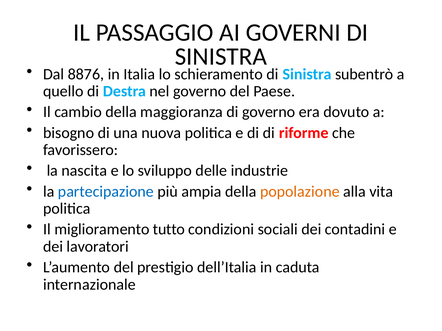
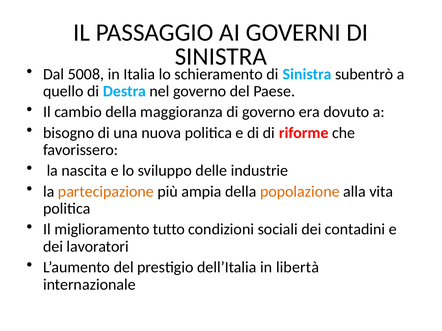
8876: 8876 -> 5008
partecipazione colour: blue -> orange
caduta: caduta -> libertà
